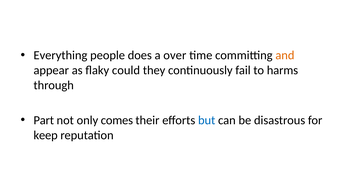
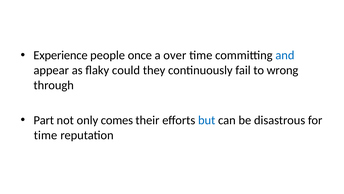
Everything: Everything -> Experience
does: does -> once
and colour: orange -> blue
harms: harms -> wrong
keep at (46, 135): keep -> time
